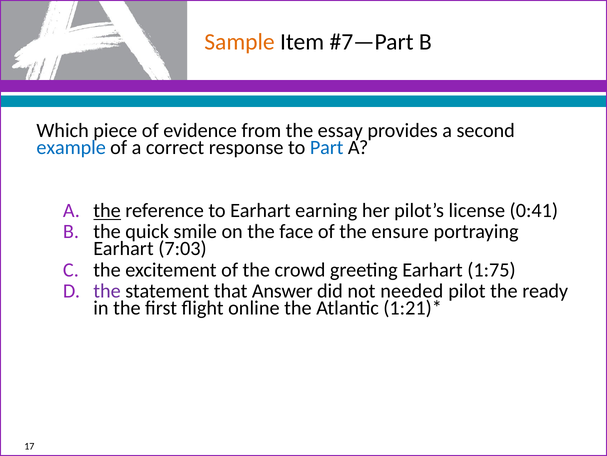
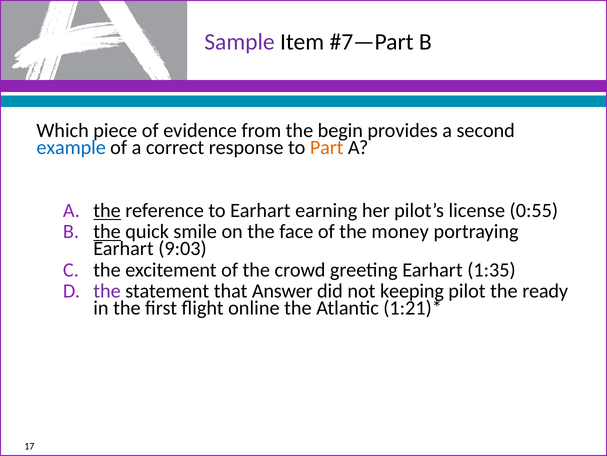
Sample colour: orange -> purple
essay: essay -> begin
Part colour: blue -> orange
0:41: 0:41 -> 0:55
the at (107, 231) underline: none -> present
ensure: ensure -> money
7:03: 7:03 -> 9:03
1:75: 1:75 -> 1:35
needed: needed -> keeping
